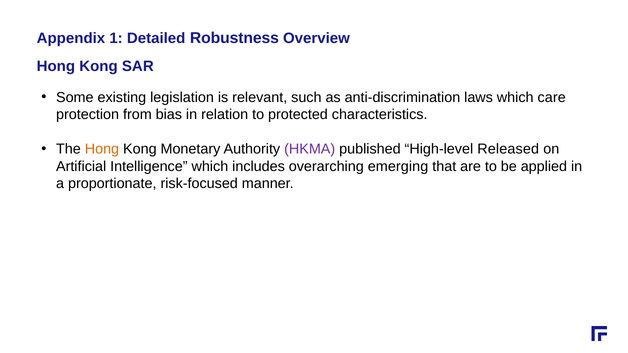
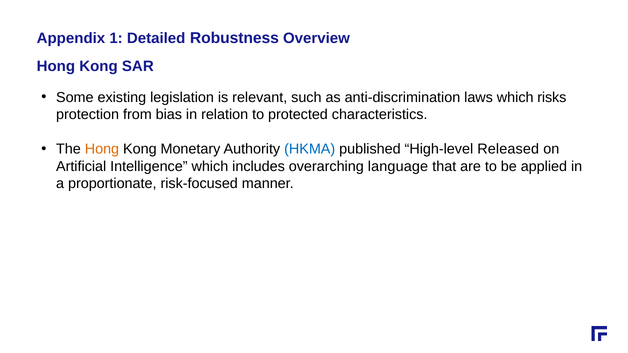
care: care -> risks
HKMA colour: purple -> blue
emerging: emerging -> language
